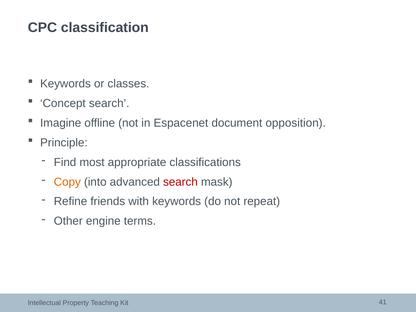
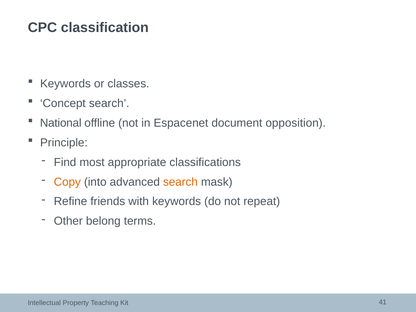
Imagine: Imagine -> National
search at (180, 182) colour: red -> orange
engine: engine -> belong
